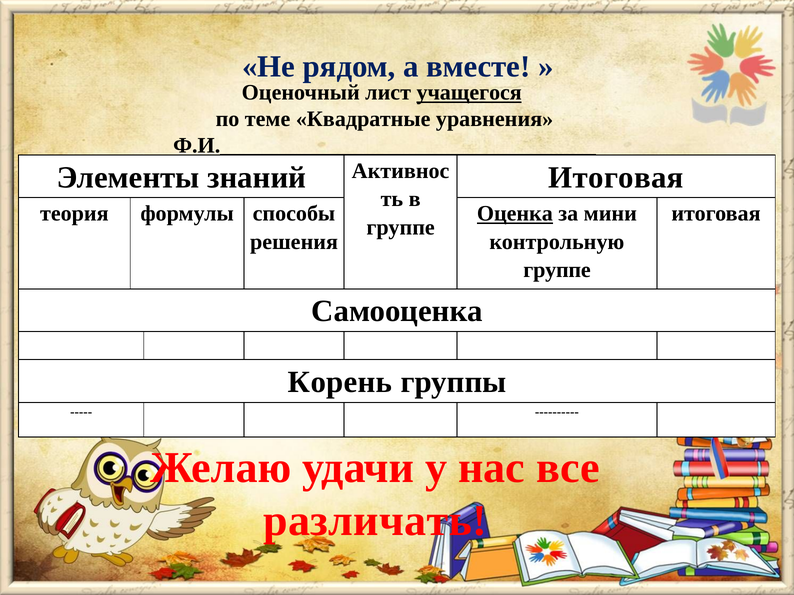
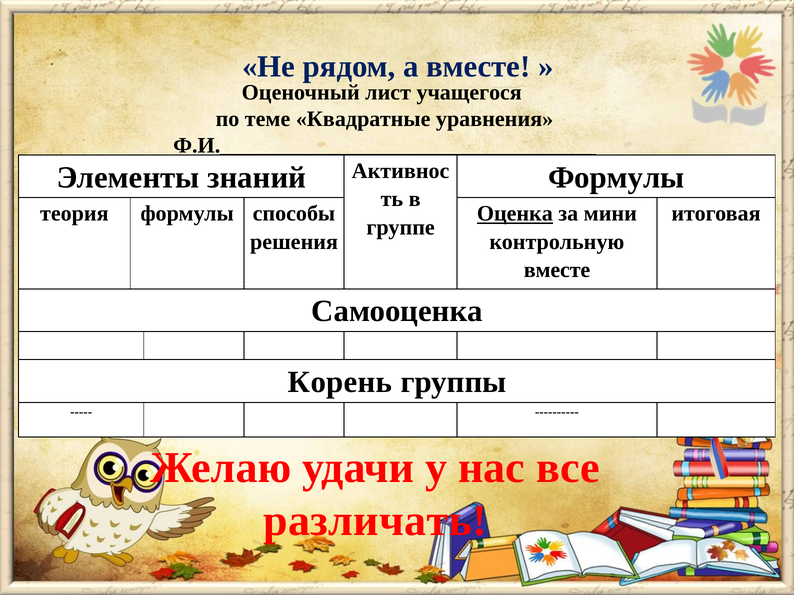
учащегося underline: present -> none
Итоговая at (616, 178): Итоговая -> Формулы
группе at (557, 270): группе -> вместе
